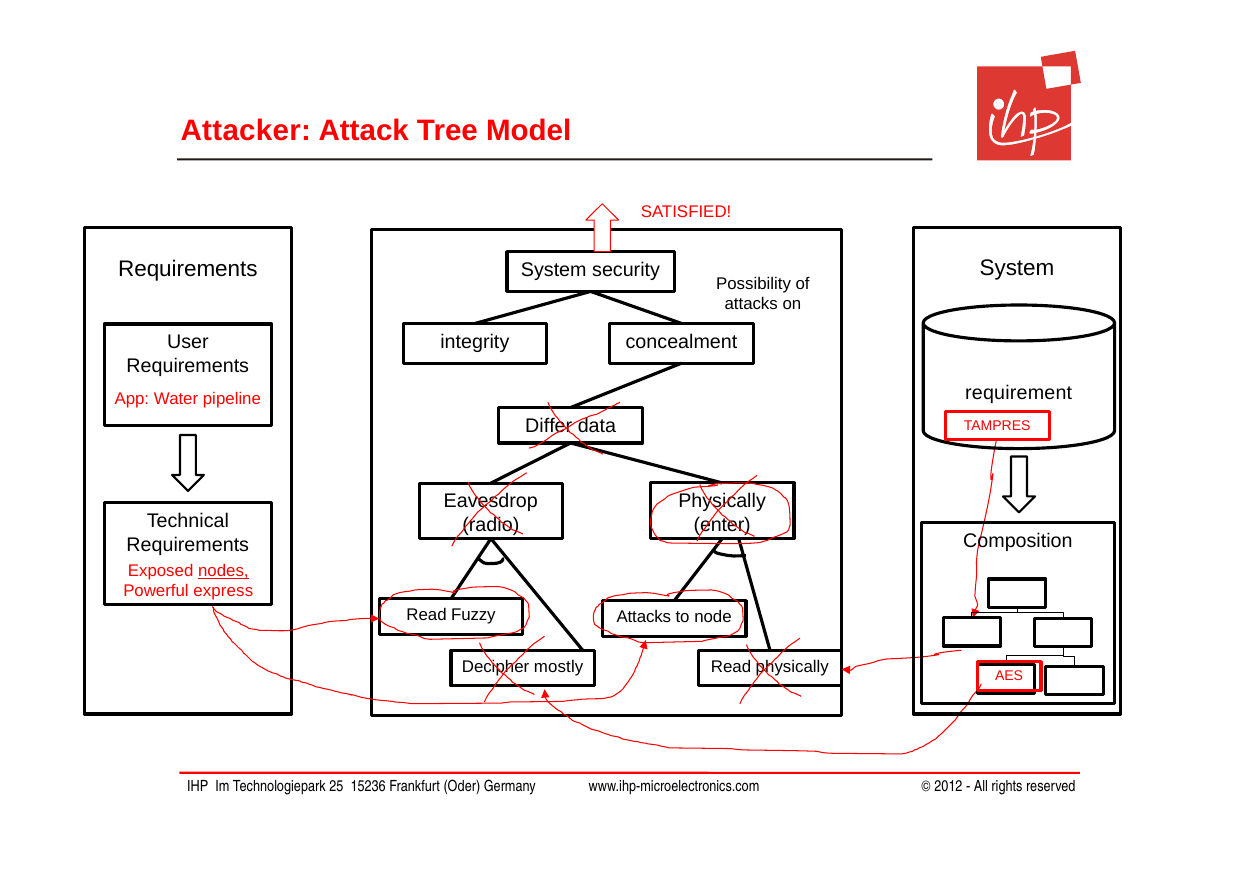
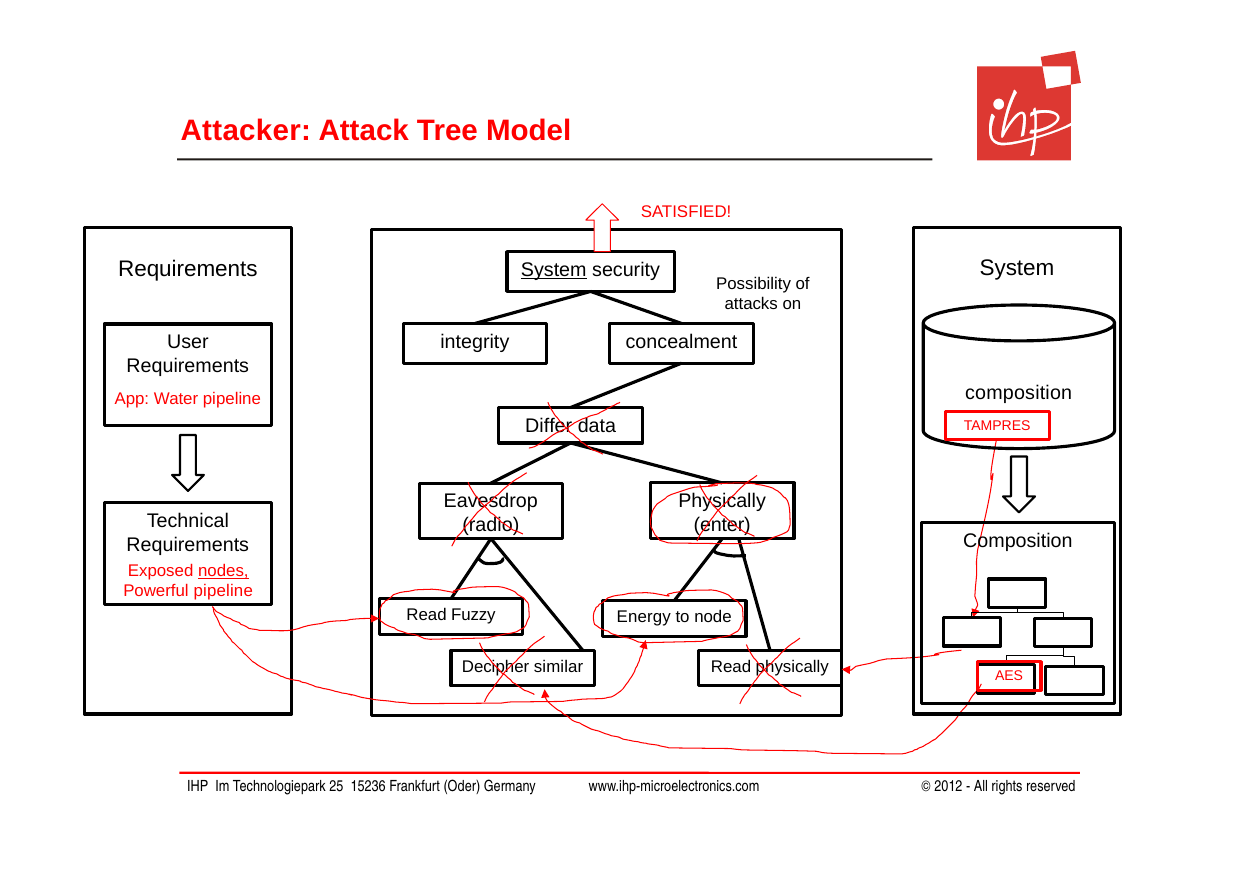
System at (554, 270) underline: none -> present
requirement at (1019, 393): requirement -> composition
Powerful express: express -> pipeline
Attacks at (644, 617): Attacks -> Energy
mostly: mostly -> similar
